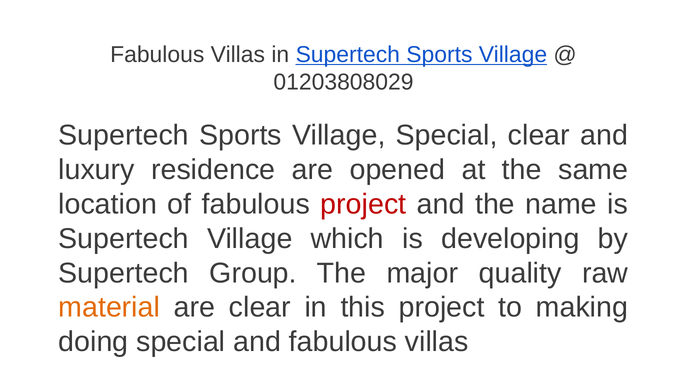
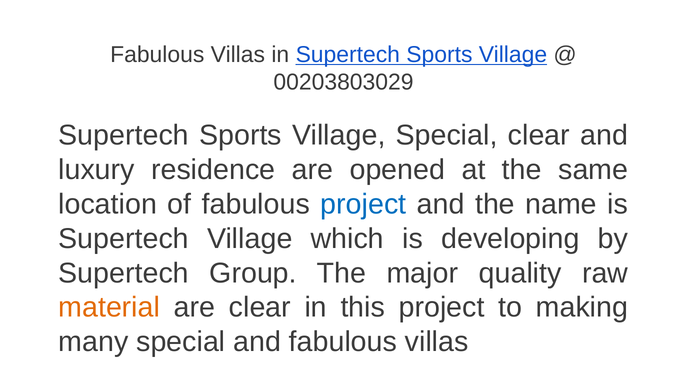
01203808029: 01203808029 -> 00203803029
project at (363, 204) colour: red -> blue
doing: doing -> many
